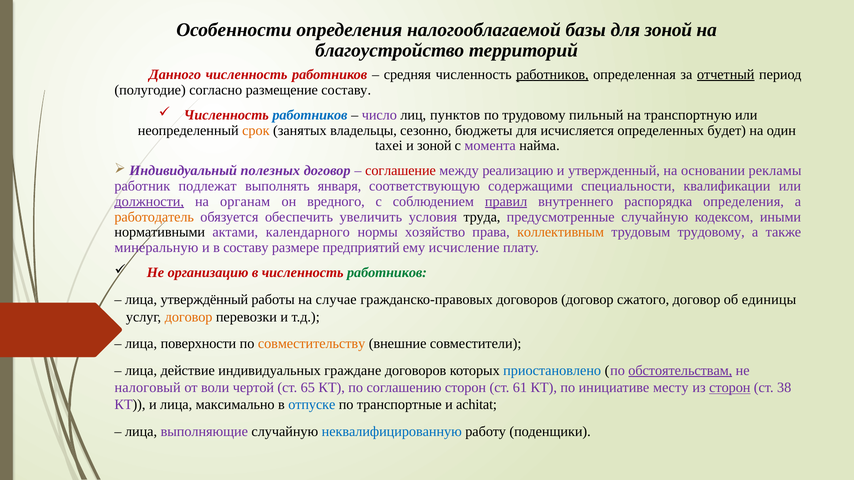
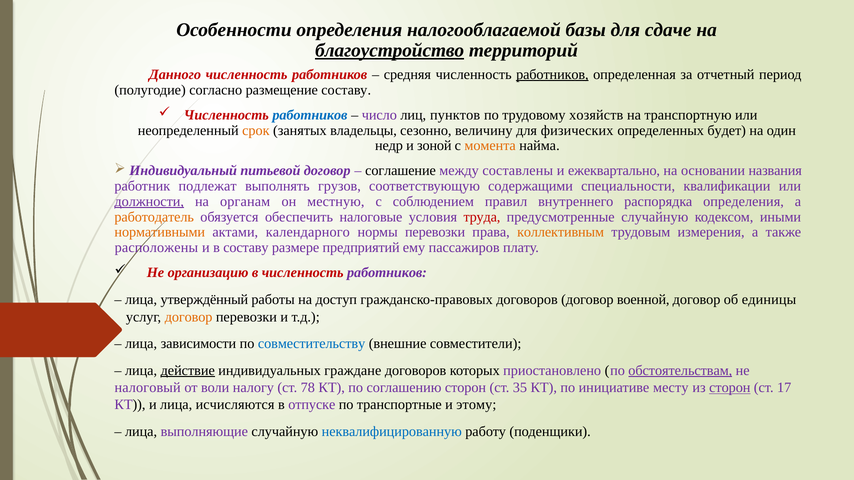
для зоной: зоной -> сдаче
благоустройство underline: none -> present
отчетный underline: present -> none
пильный: пильный -> хозяйств
бюджеты: бюджеты -> величину
исчисляется: исчисляется -> физических
taxei: taxei -> недр
момента colour: purple -> orange
полезных: полезных -> питьевой
соглашение colour: red -> black
реализацию: реализацию -> составлены
утвержденный: утвержденный -> ежеквартально
рекламы: рекламы -> названия
января: января -> грузов
вредного: вредного -> местную
правил underline: present -> none
увеличить: увеличить -> налоговые
труда colour: black -> red
нормативными colour: black -> orange
нормы хозяйство: хозяйство -> перевозки
трудовым трудовому: трудовому -> измерения
минеральную: минеральную -> расположены
исчисление: исчисление -> пассажиров
работников at (387, 273) colour: green -> purple
случае: случае -> доступ
сжатого: сжатого -> военной
поверхности: поверхности -> зависимости
совместительству colour: orange -> blue
действие underline: none -> present
приостановлено colour: blue -> purple
чертой: чертой -> налогу
65: 65 -> 78
61: 61 -> 35
38: 38 -> 17
максимально: максимально -> исчисляются
отпуске colour: blue -> purple
achitat: achitat -> этому
